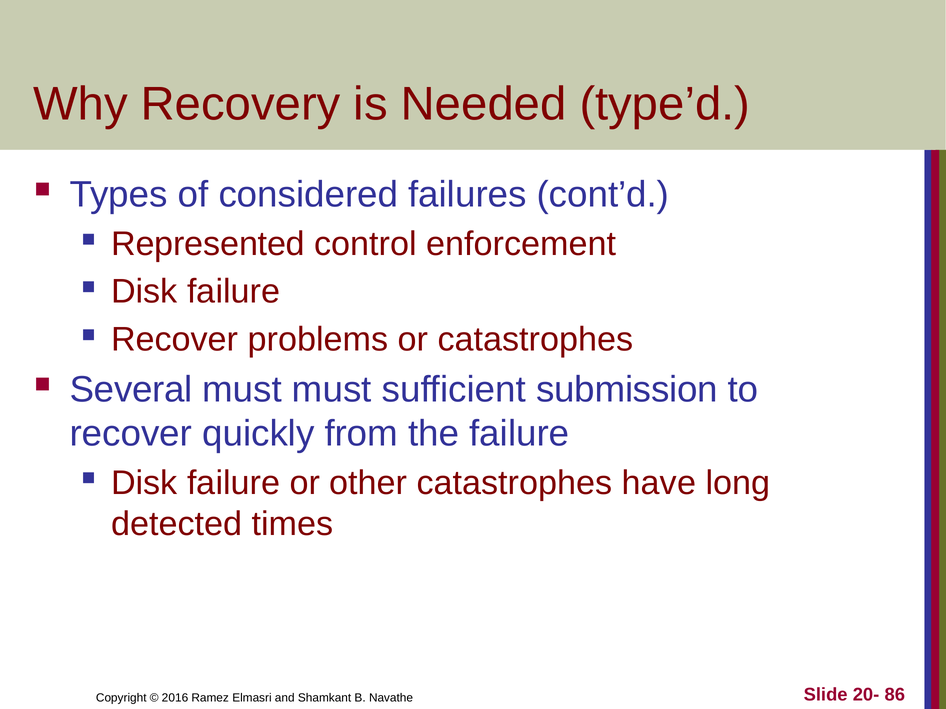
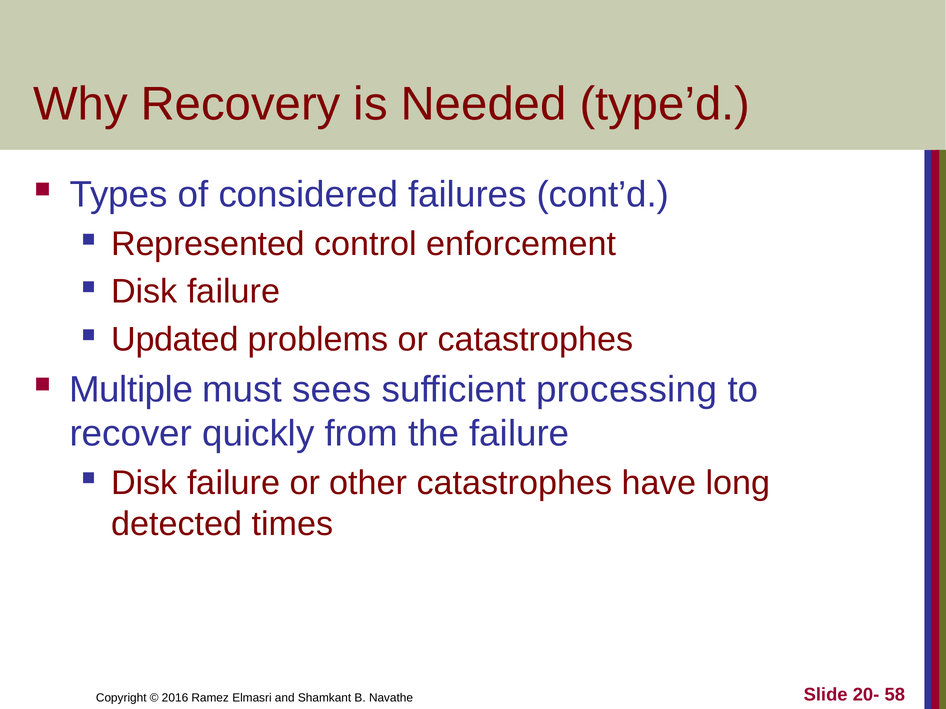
Recover at (175, 340): Recover -> Updated
Several: Several -> Multiple
must must: must -> sees
submission: submission -> processing
86: 86 -> 58
